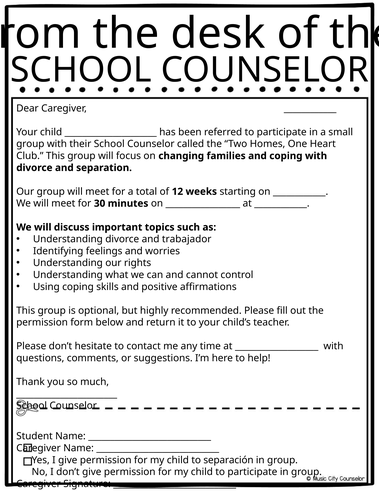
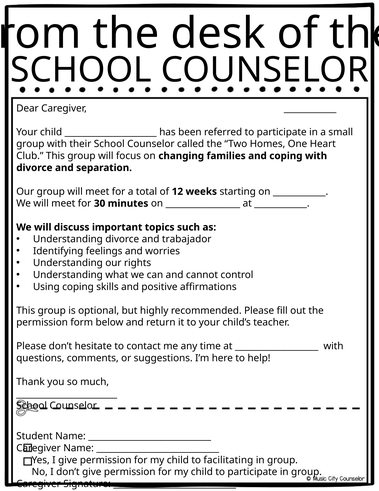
separación: separación -> facilitating
